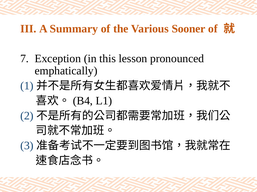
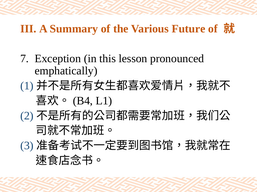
Sooner: Sooner -> Future
